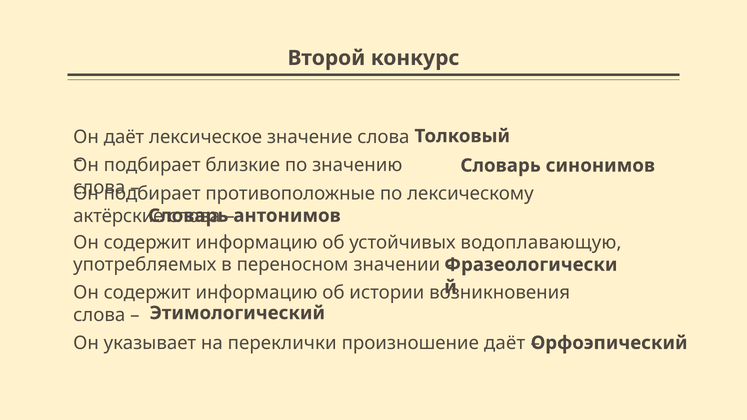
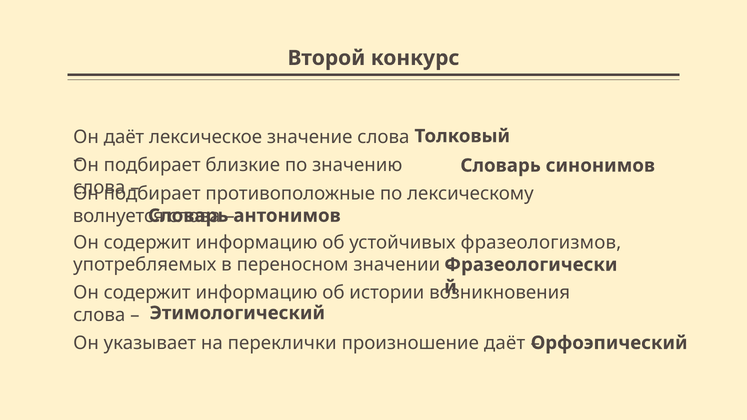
актёрские: актёрские -> волнуется
водоплавающую: водоплавающую -> фразеологизмов
